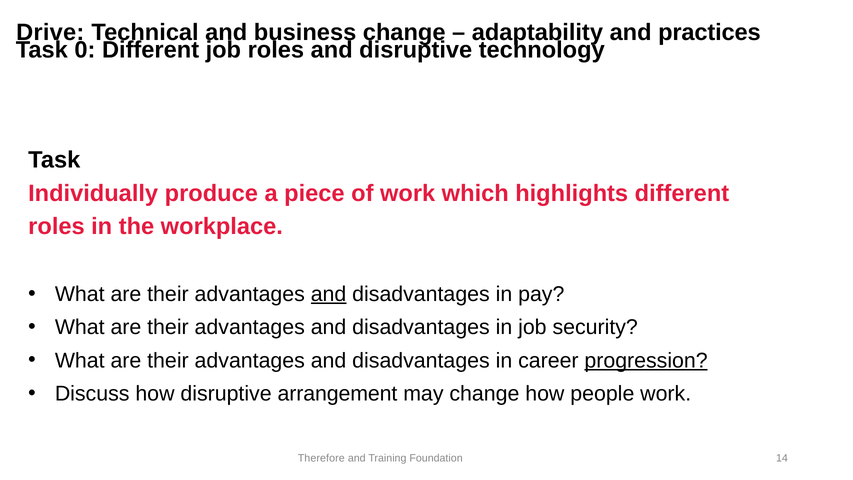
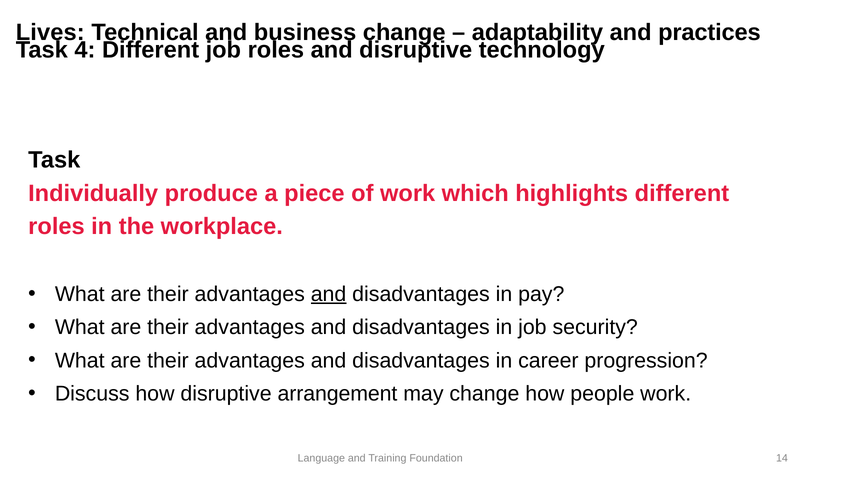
Drive: Drive -> Lives
0: 0 -> 4
progression underline: present -> none
Therefore: Therefore -> Language
